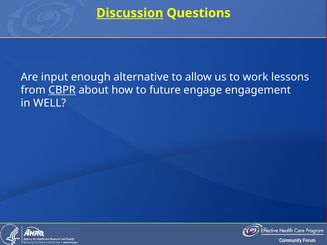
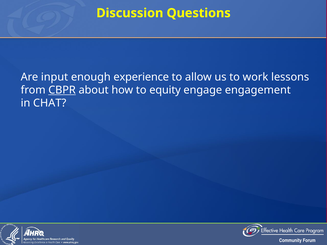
Discussion underline: present -> none
alternative: alternative -> experience
future: future -> equity
WELL: WELL -> CHAT
